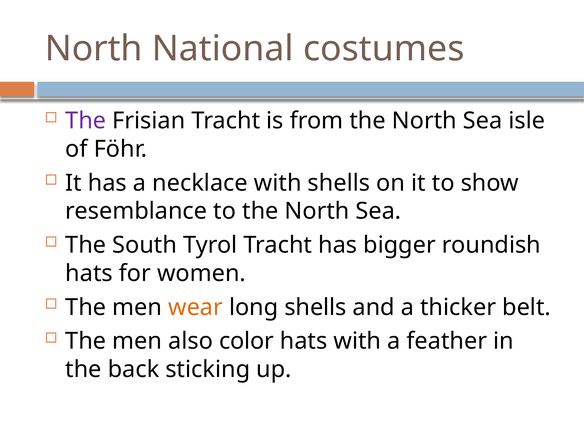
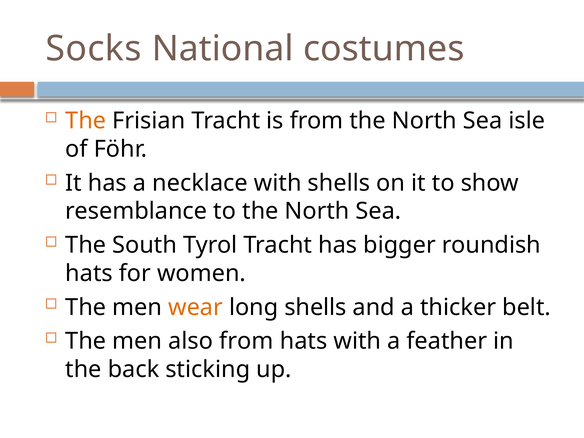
North at (94, 49): North -> Socks
The at (86, 121) colour: purple -> orange
also color: color -> from
